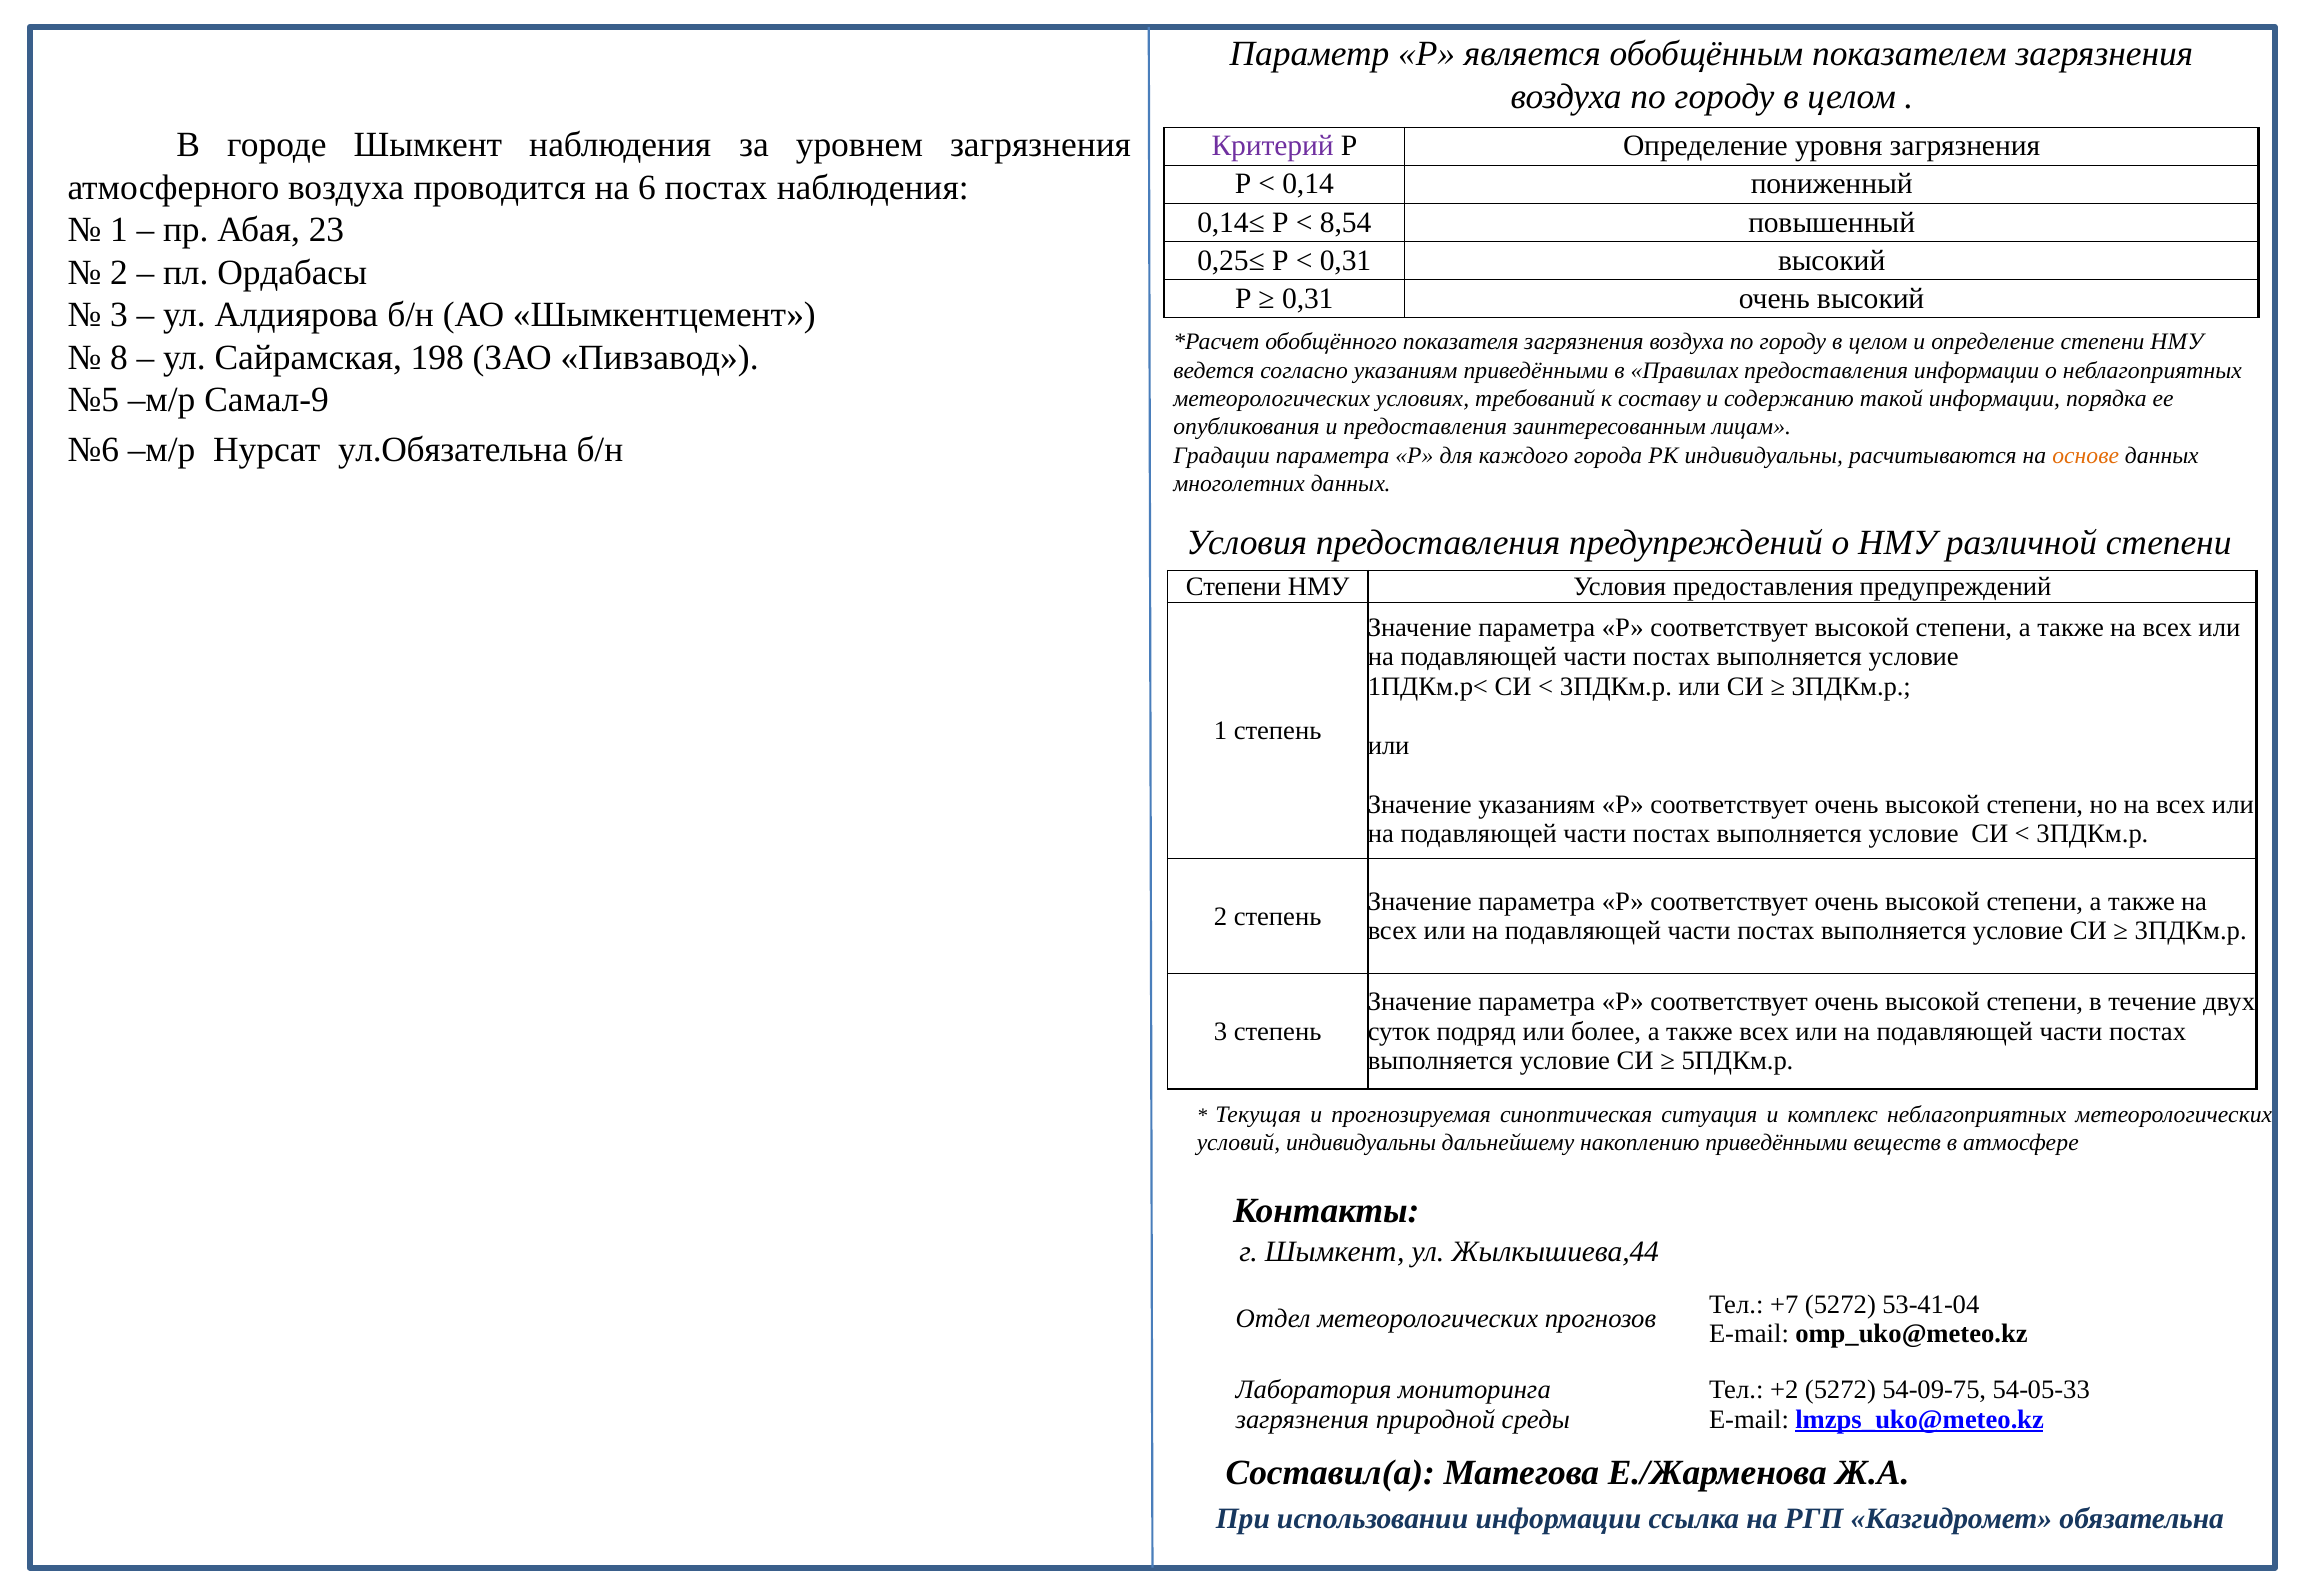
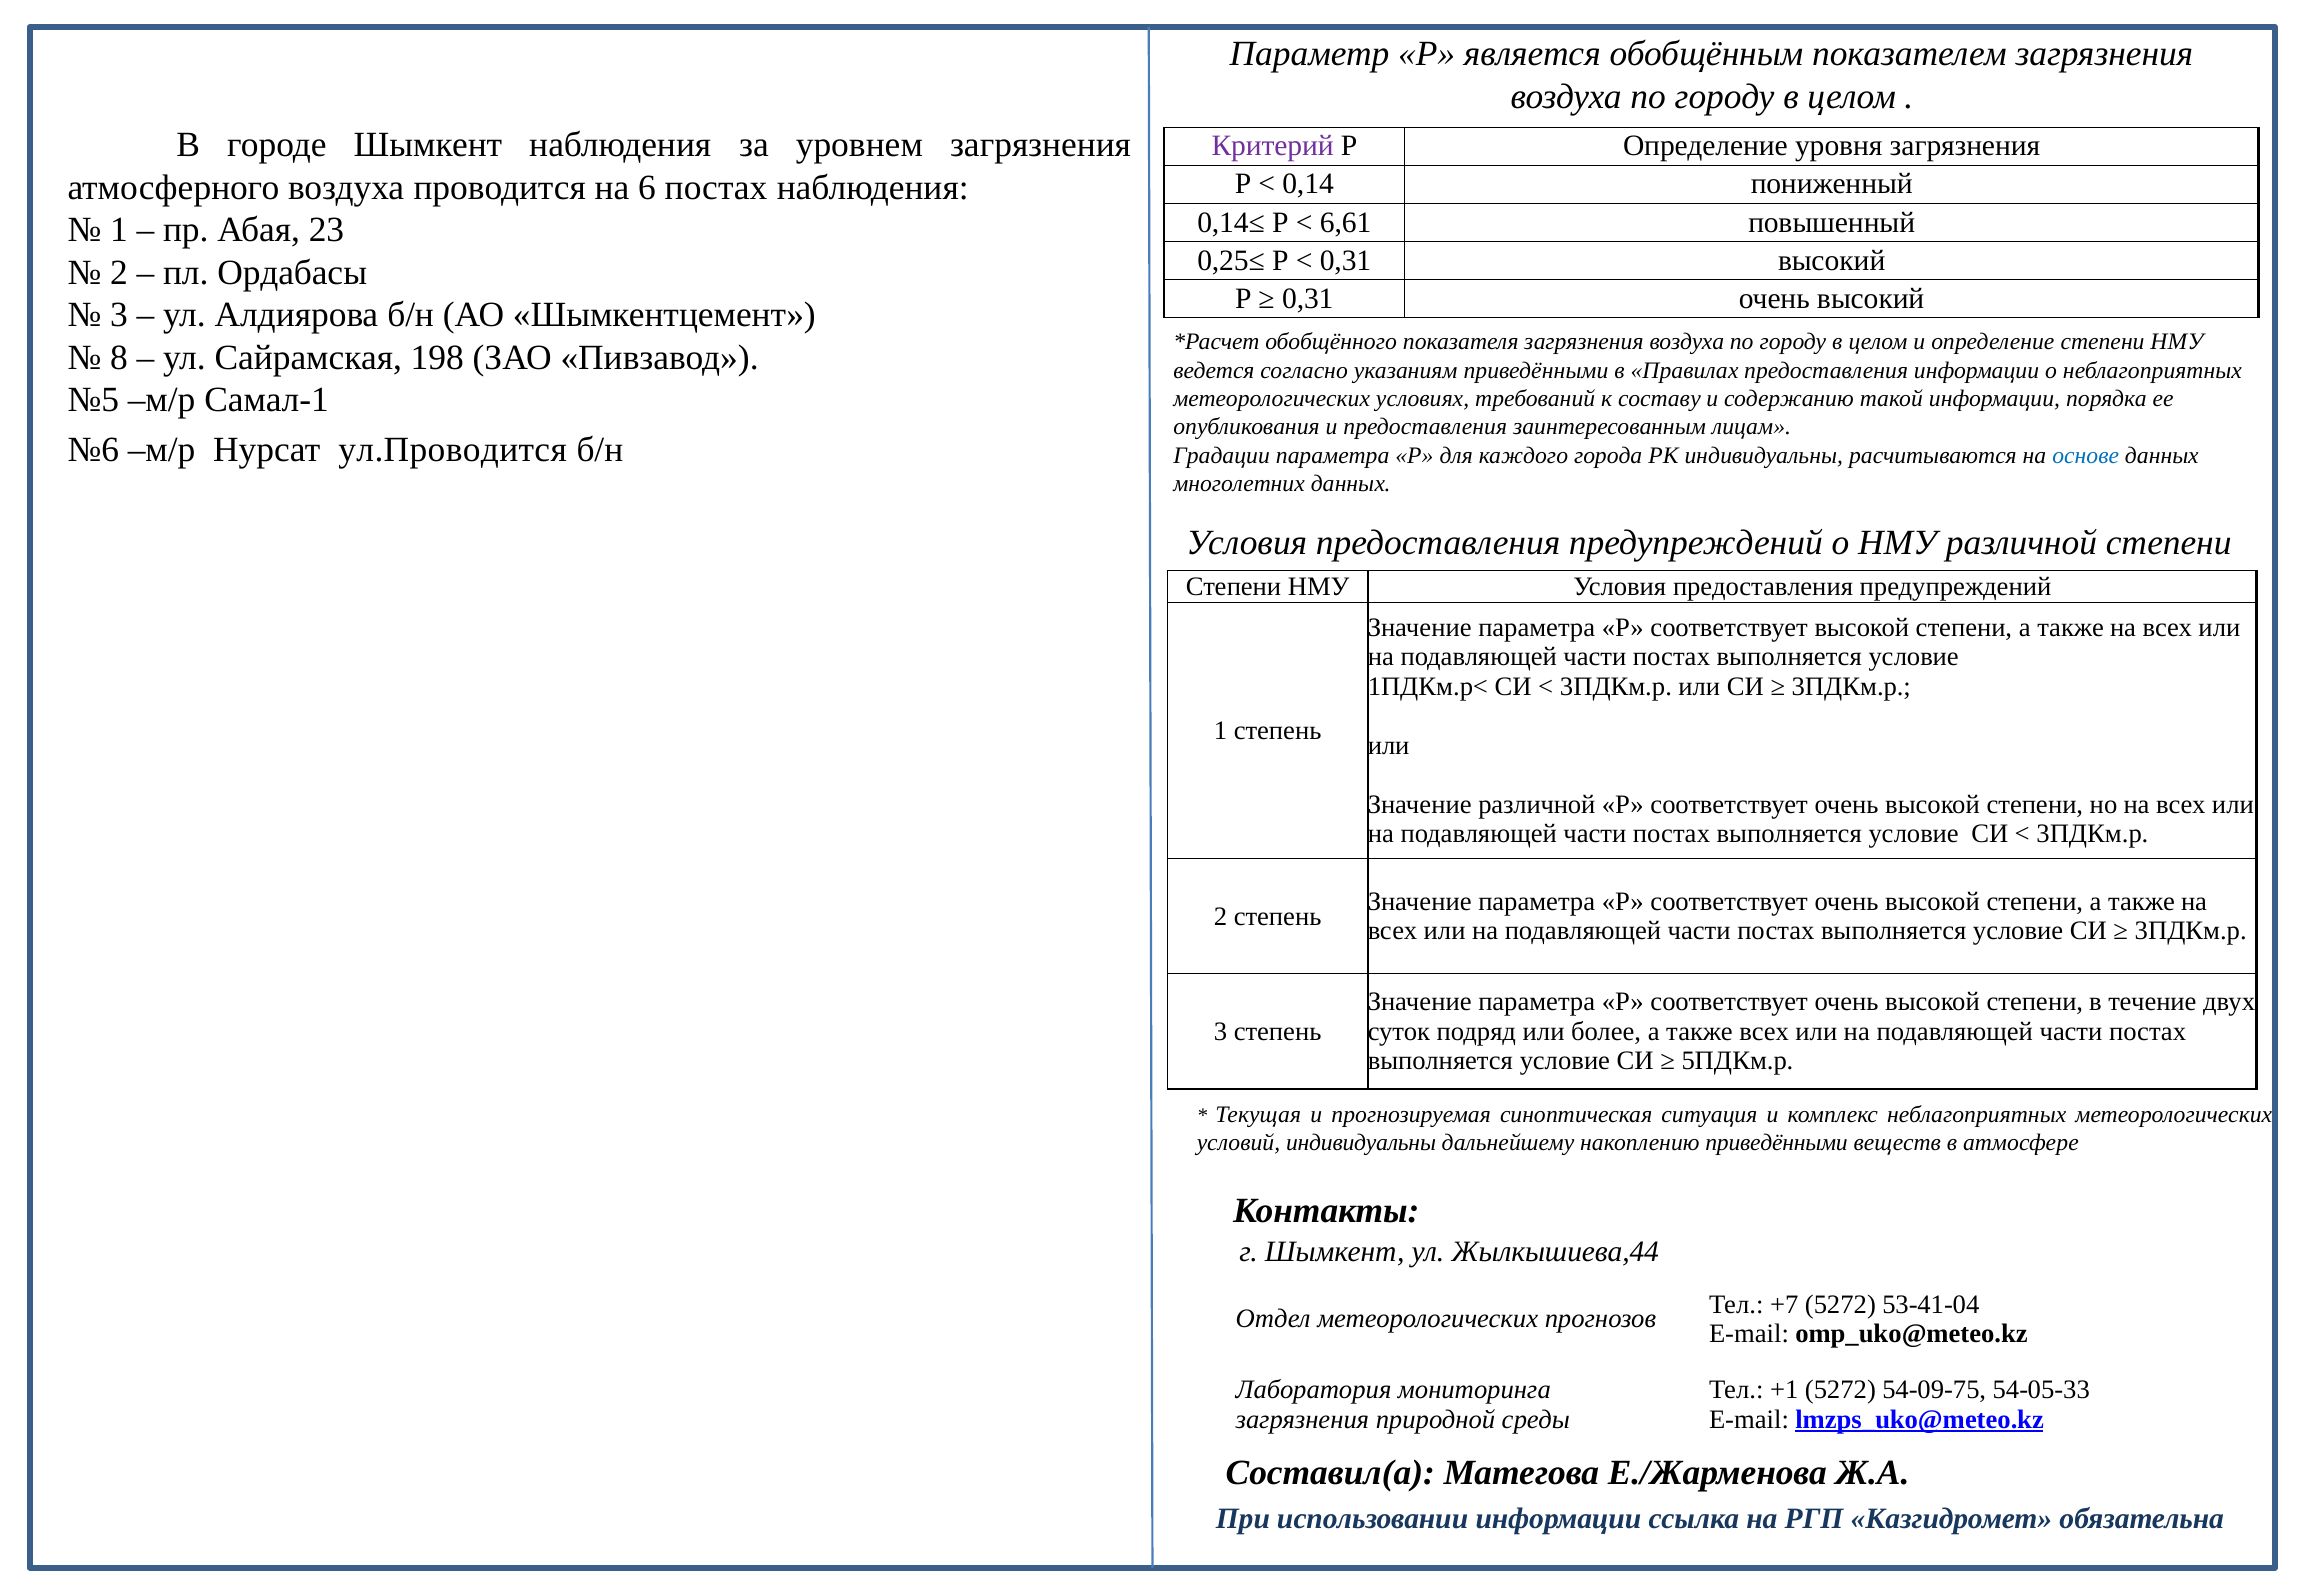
8,54: 8,54 -> 6,61
Самал-9: Самал-9 -> Самал-1
ул.Обязательна: ул.Обязательна -> ул.Проводится
основе colour: orange -> blue
Значение указаниям: указаниям -> различной
+2: +2 -> +1
